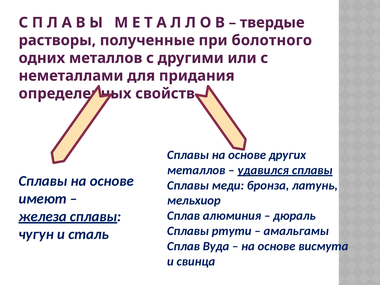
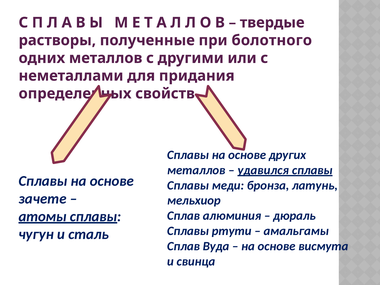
имеют: имеют -> зачете
железа: железа -> атомы
